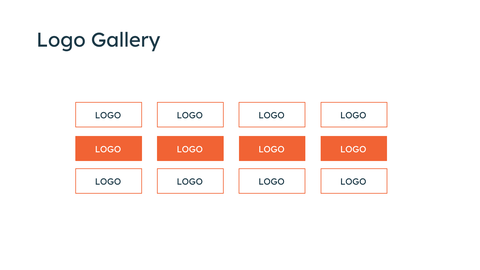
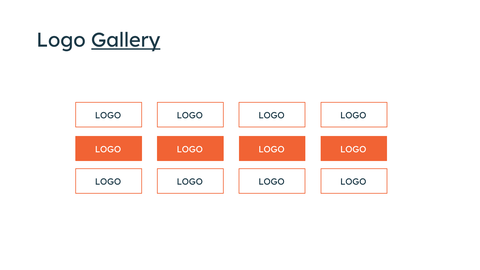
Gallery underline: none -> present
